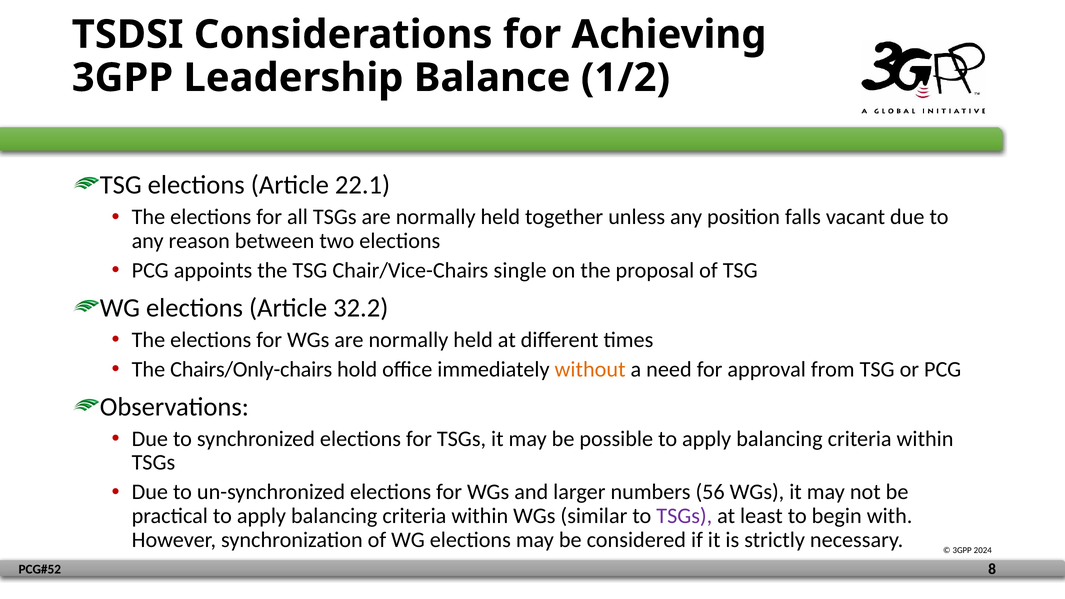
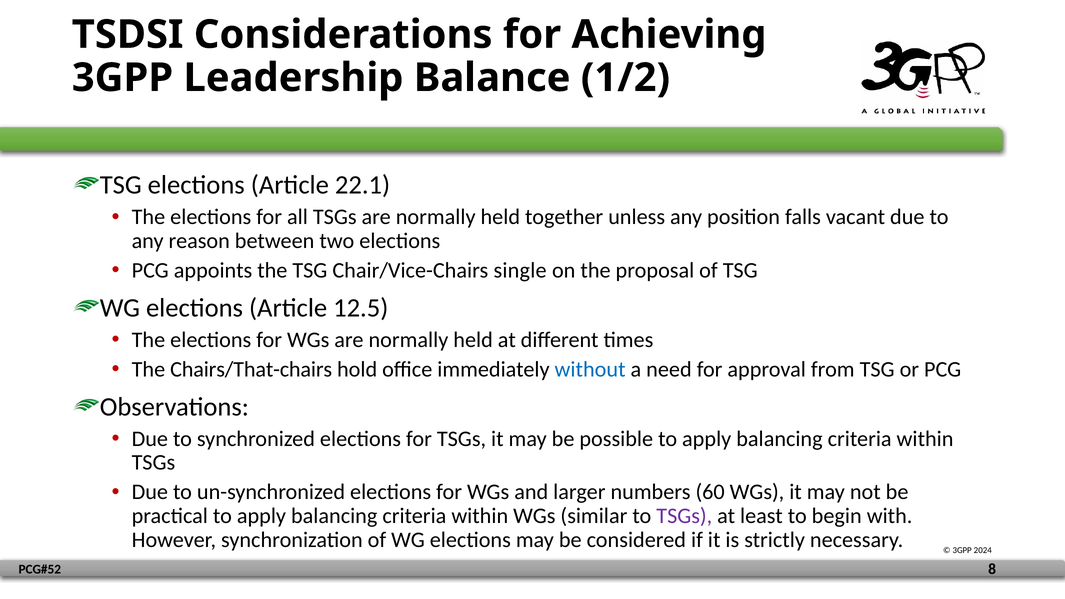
32.2: 32.2 -> 12.5
Chairs/Only-chairs: Chairs/Only-chairs -> Chairs/That-chairs
without colour: orange -> blue
56: 56 -> 60
